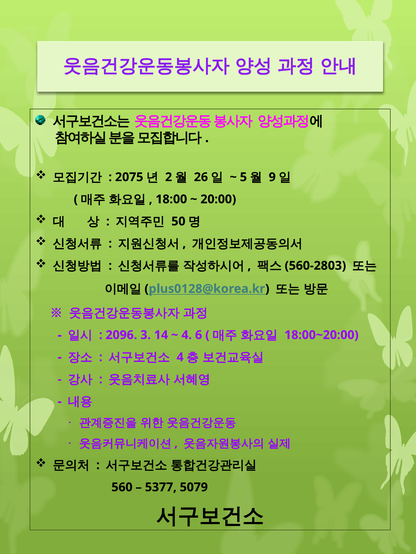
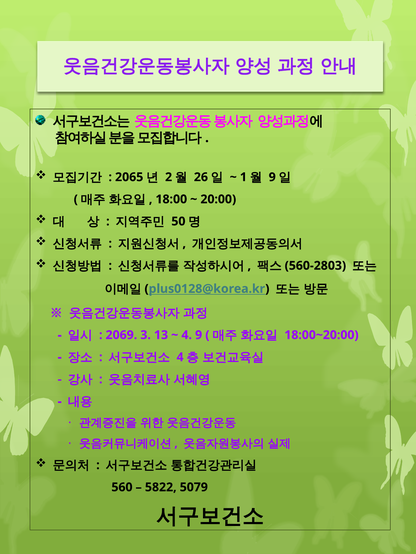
2075: 2075 -> 2065
5: 5 -> 1
2096: 2096 -> 2069
14: 14 -> 13
4 6: 6 -> 9
5377: 5377 -> 5822
